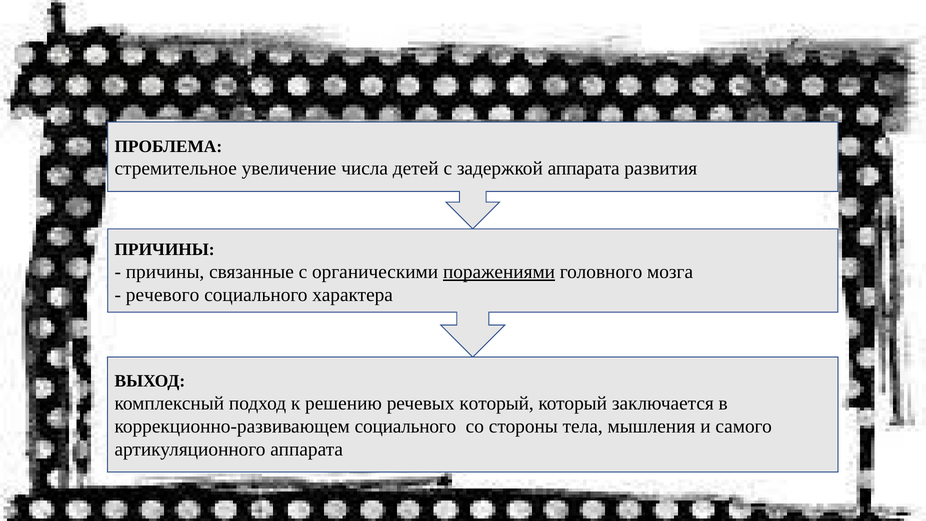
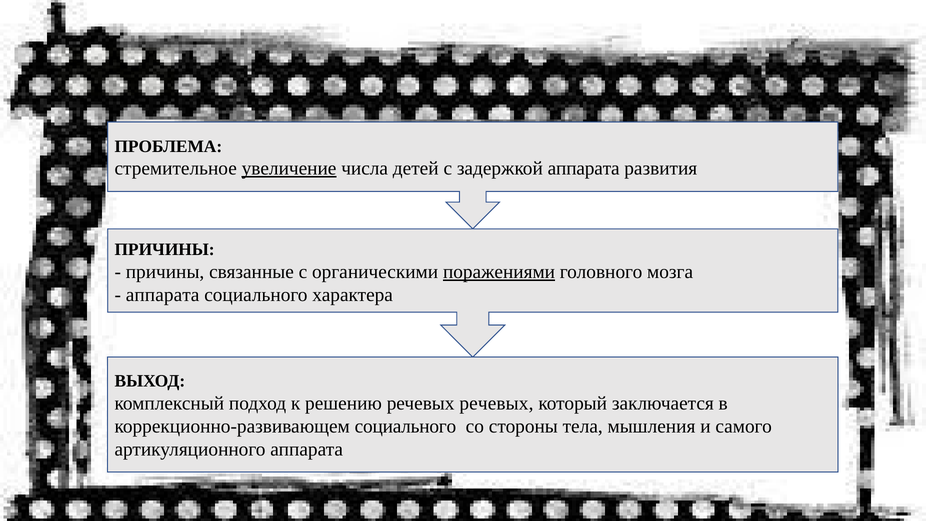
увеличение underline: none -> present
речевого at (163, 295): речевого -> аппарата
речевых который: который -> речевых
